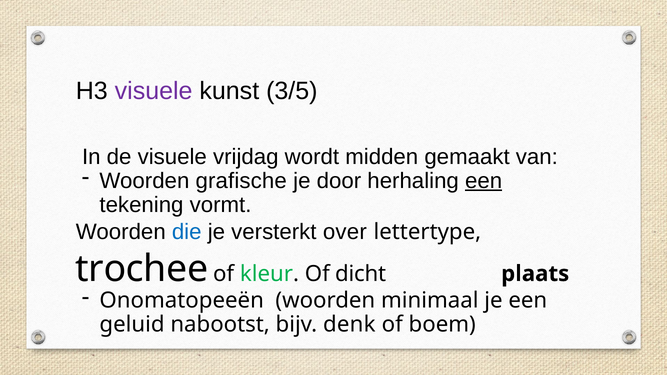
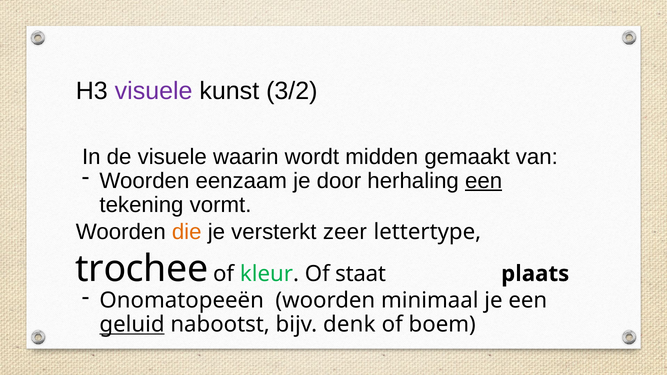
3/5: 3/5 -> 3/2
vrijdag: vrijdag -> waarin
grafische: grafische -> eenzaam
die colour: blue -> orange
over: over -> zeer
dicht: dicht -> staat
geluid underline: none -> present
